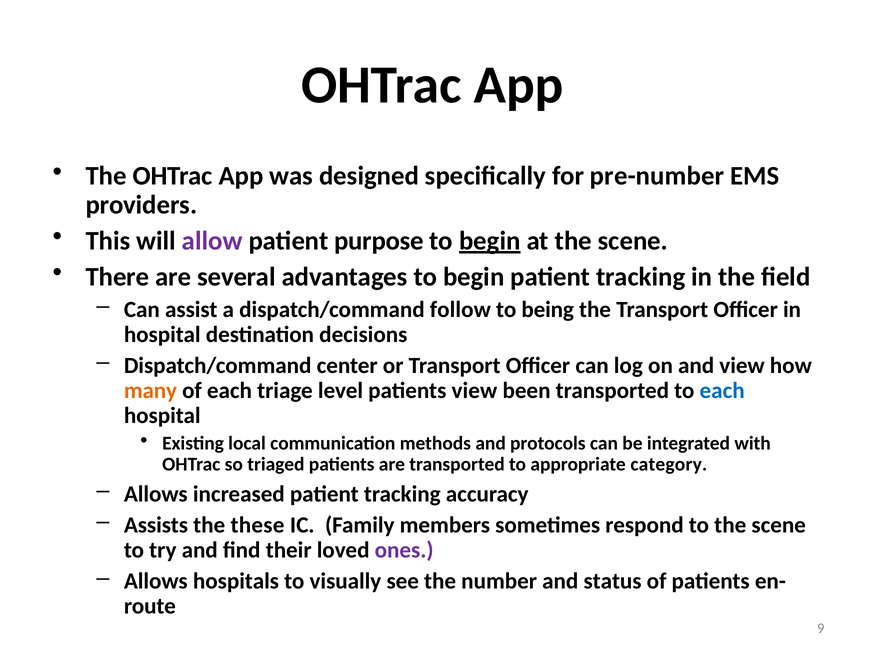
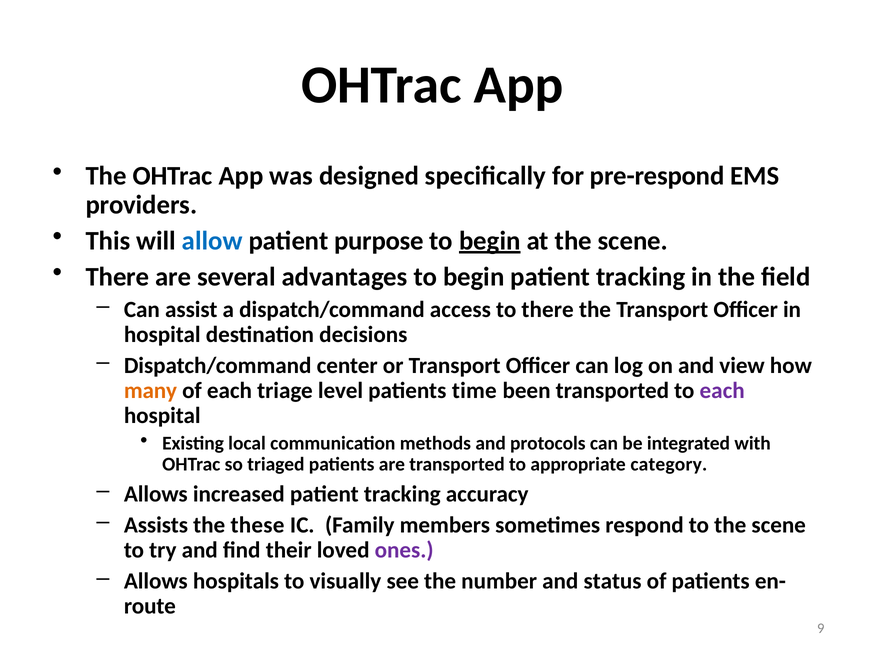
pre-number: pre-number -> pre-respond
allow colour: purple -> blue
follow: follow -> access
to being: being -> there
patients view: view -> time
each at (722, 390) colour: blue -> purple
